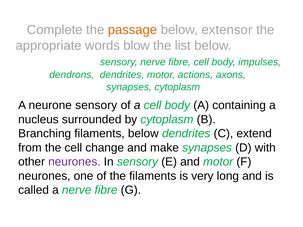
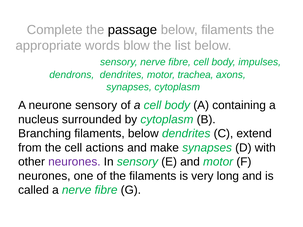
passage colour: orange -> black
below extensor: extensor -> filaments
actions: actions -> trachea
change: change -> actions
